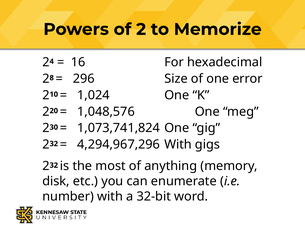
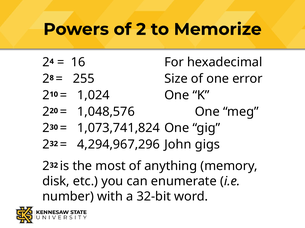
296: 296 -> 255
4,294,967,296 With: With -> John
